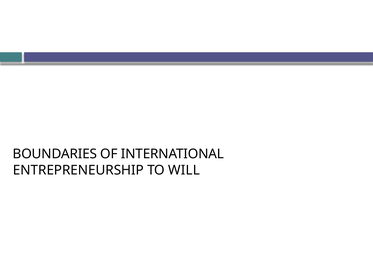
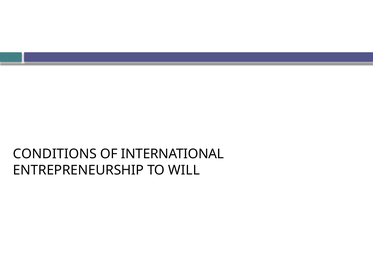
BOUNDARIES: BOUNDARIES -> CONDITIONS
